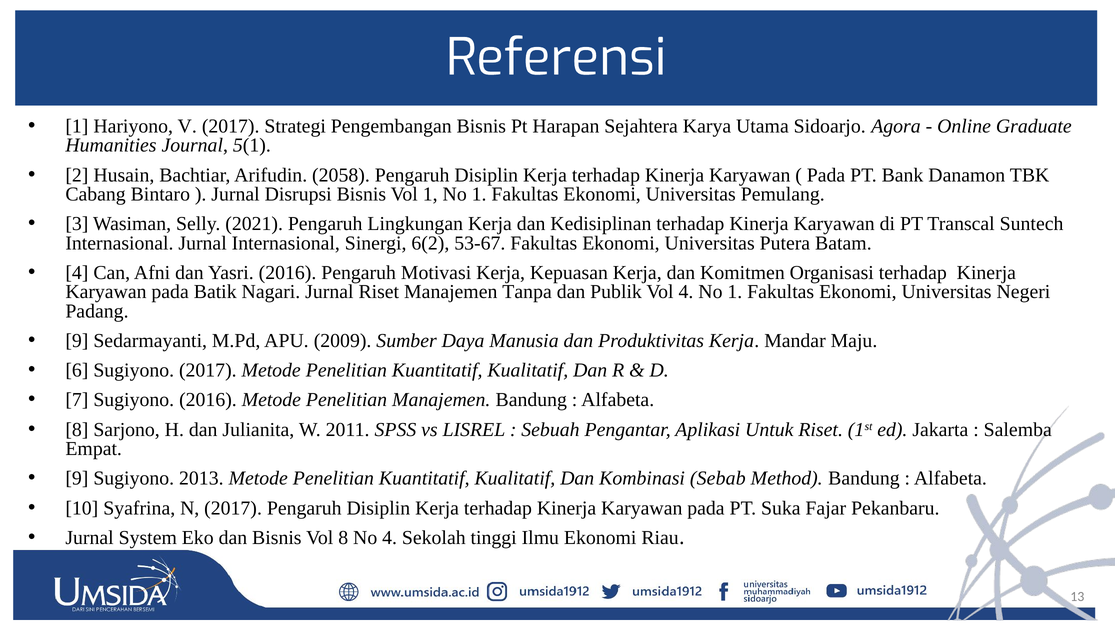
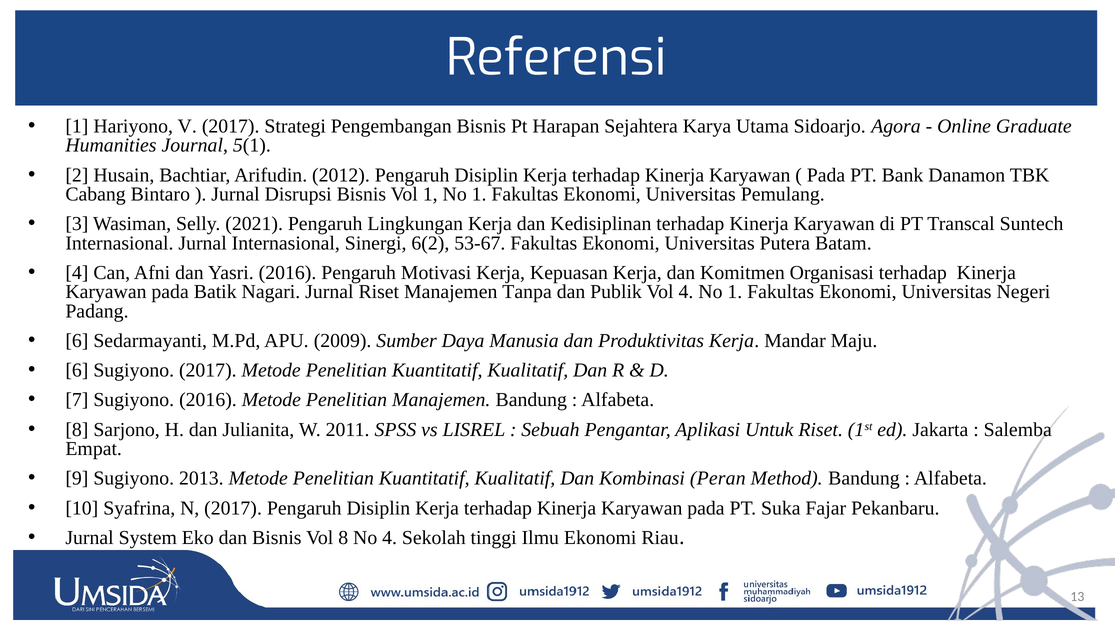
2058: 2058 -> 2012
9 at (77, 341): 9 -> 6
Sebab: Sebab -> Peran
